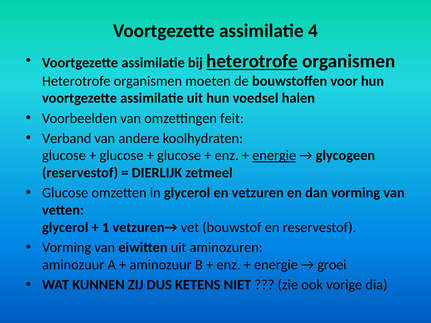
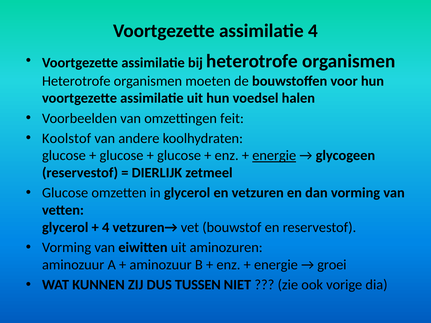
heterotrofe at (252, 61) underline: present -> none
Verband: Verband -> Koolstof
1 at (106, 228): 1 -> 4
KETENS: KETENS -> TUSSEN
